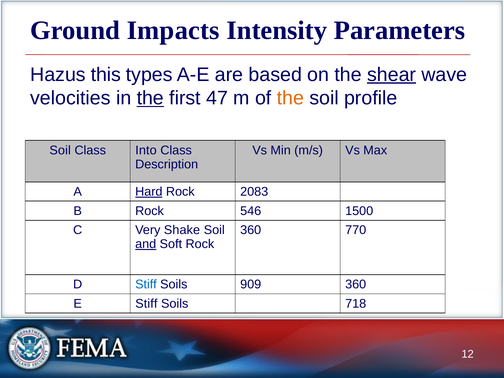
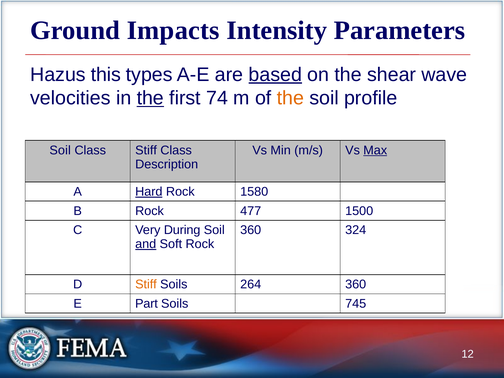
based underline: none -> present
shear underline: present -> none
47: 47 -> 74
Class Into: Into -> Stiff
Max underline: none -> present
2083: 2083 -> 1580
546: 546 -> 477
Shake: Shake -> During
770: 770 -> 324
Stiff at (146, 284) colour: blue -> orange
909: 909 -> 264
E Stiff: Stiff -> Part
718: 718 -> 745
